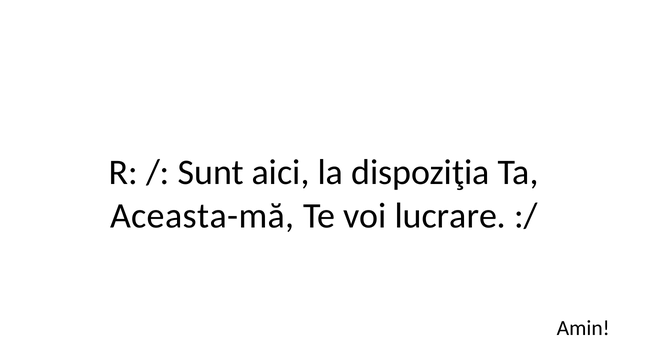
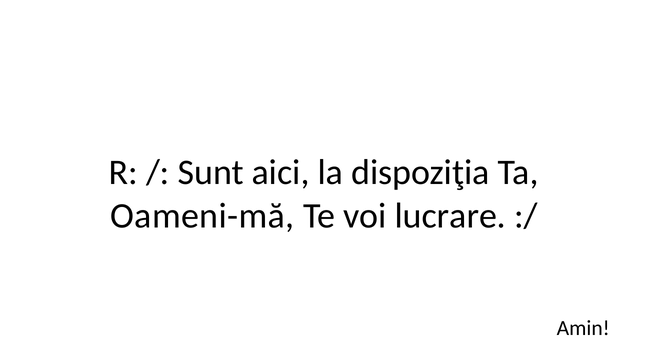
Aceasta-mă: Aceasta-mă -> Oameni-mă
